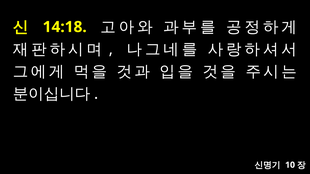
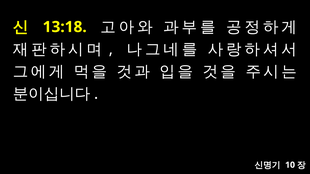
14:18: 14:18 -> 13:18
